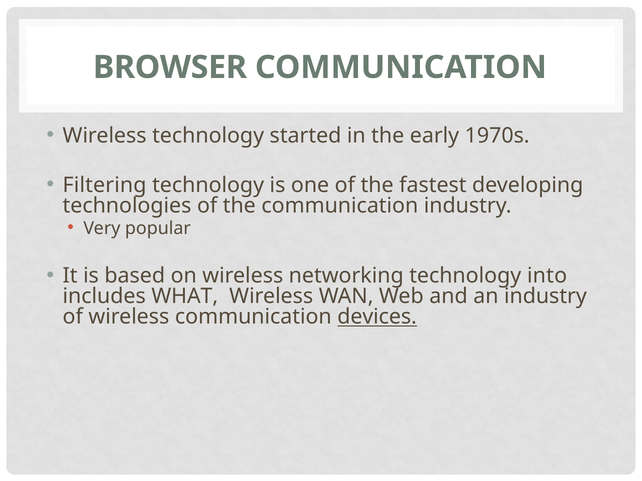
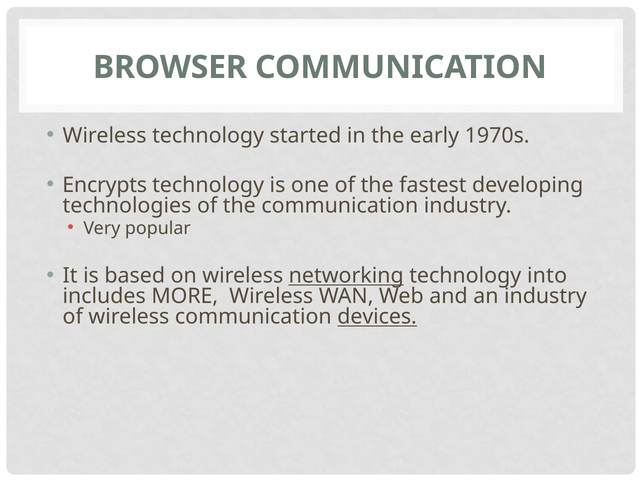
Filtering: Filtering -> Encrypts
networking underline: none -> present
WHAT: WHAT -> MORE
